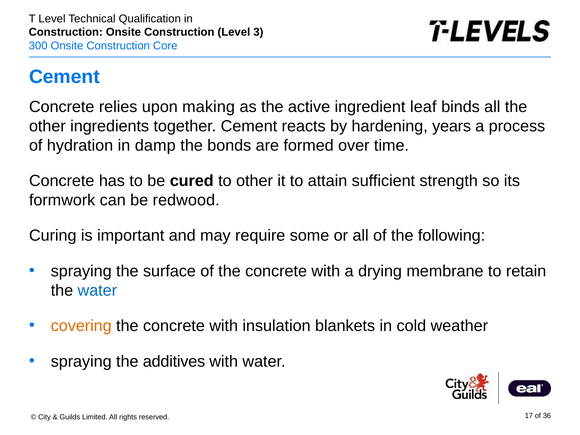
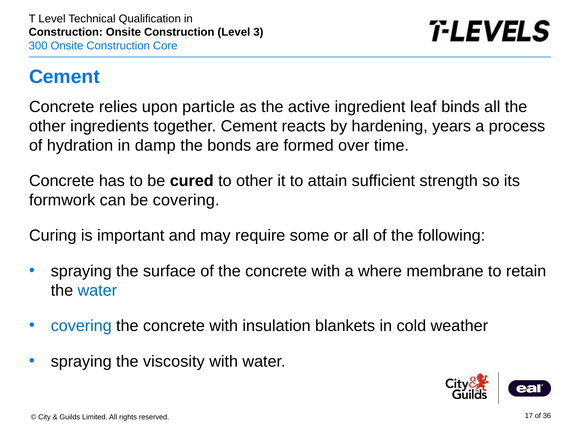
making: making -> particle
be redwood: redwood -> covering
drying: drying -> where
covering at (81, 326) colour: orange -> blue
additives: additives -> viscosity
